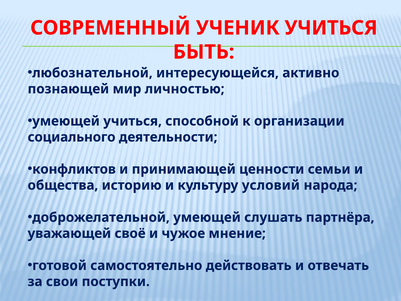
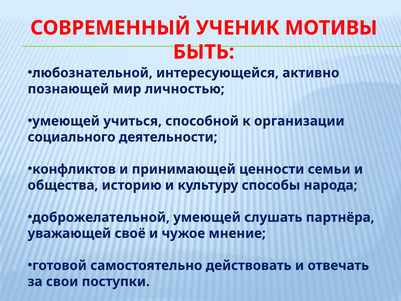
УЧЕНИК УЧИТЬСЯ: УЧИТЬСЯ -> МОТИВЫ
условий: условий -> способы
